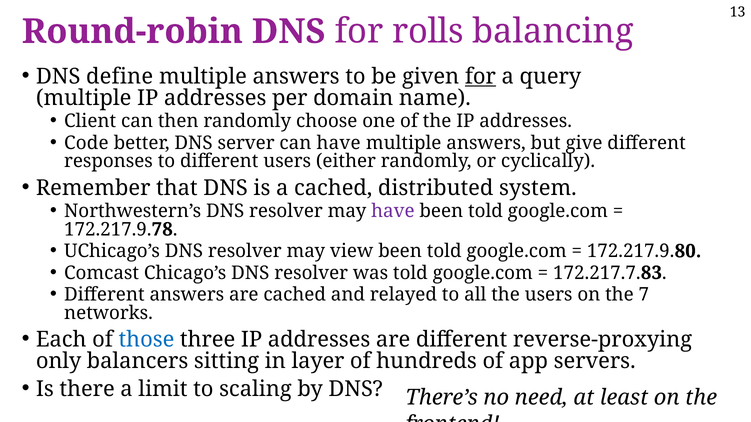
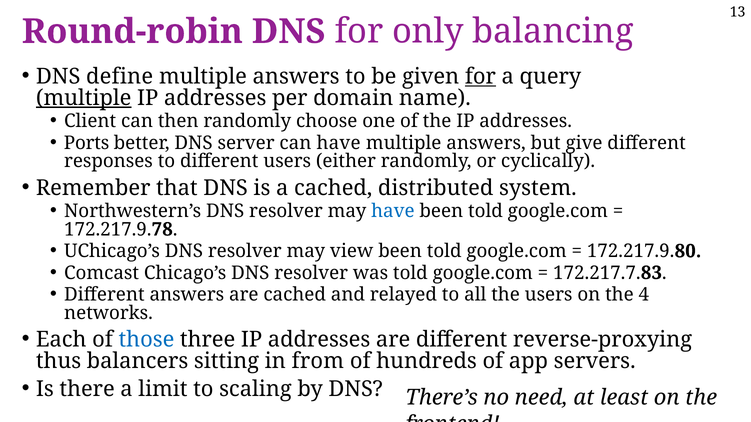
rolls: rolls -> only
multiple at (84, 98) underline: none -> present
Code: Code -> Ports
have at (393, 211) colour: purple -> blue
7: 7 -> 4
only: only -> thus
layer: layer -> from
